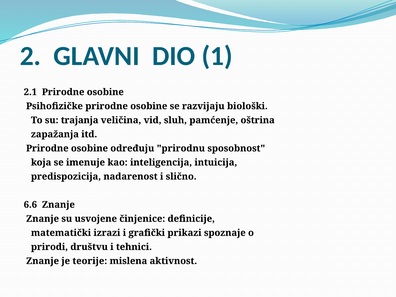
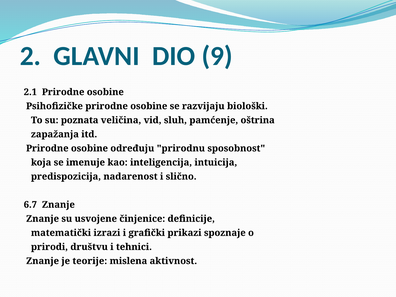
1: 1 -> 9
trajanja: trajanja -> poznata
6.6: 6.6 -> 6.7
